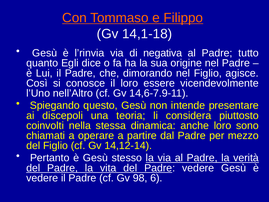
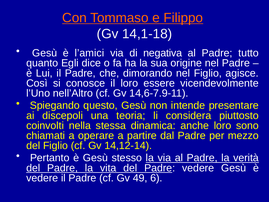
l’rinvia: l’rinvia -> l’amici
98: 98 -> 49
